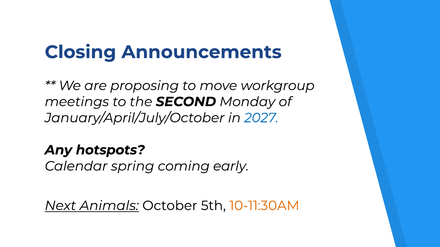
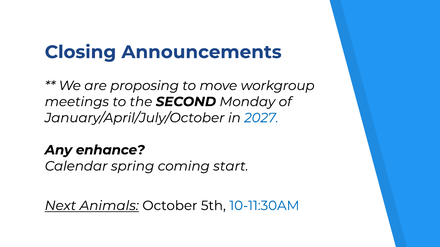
hotspots: hotspots -> enhance
early: early -> start
10-11:30AM colour: orange -> blue
